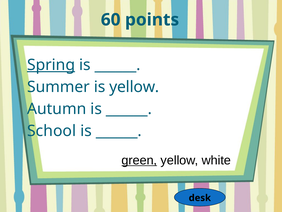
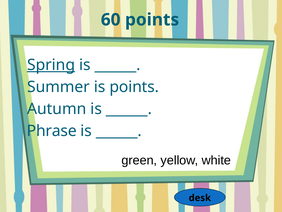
is yellow: yellow -> points
School: School -> Phrase
green underline: present -> none
